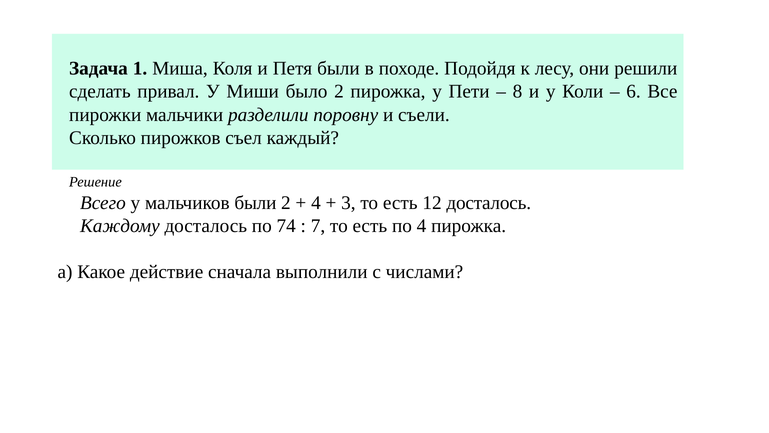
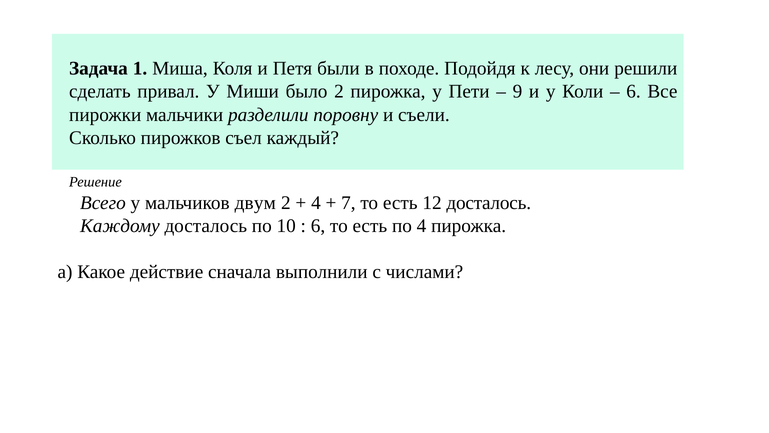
8: 8 -> 9
мальчиков были: были -> двум
3: 3 -> 7
74: 74 -> 10
7 at (318, 226): 7 -> 6
